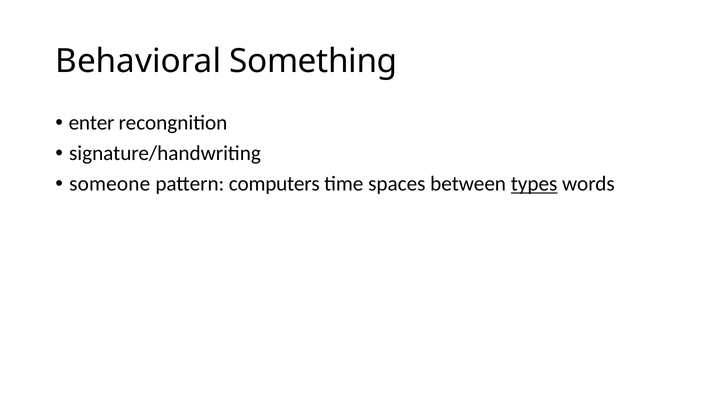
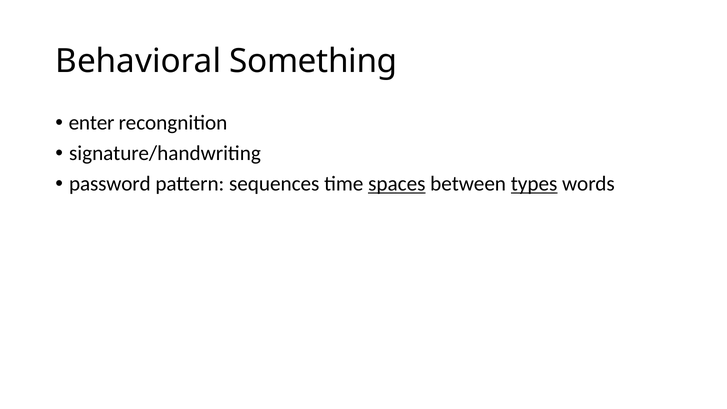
someone: someone -> password
computers: computers -> sequences
spaces underline: none -> present
